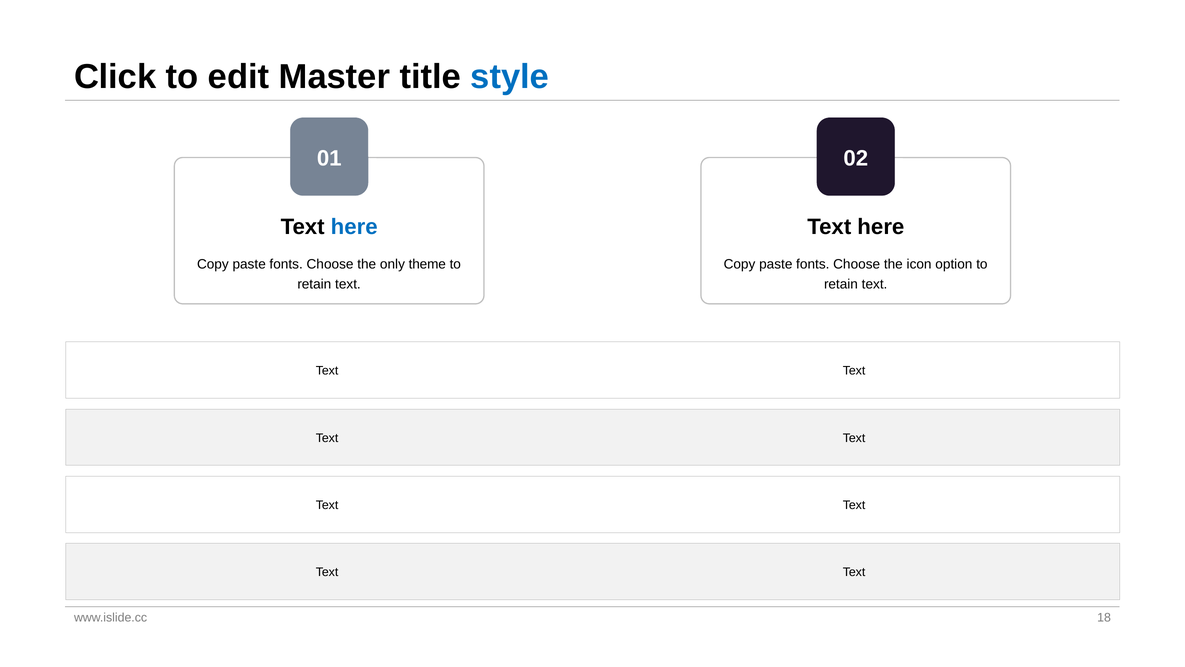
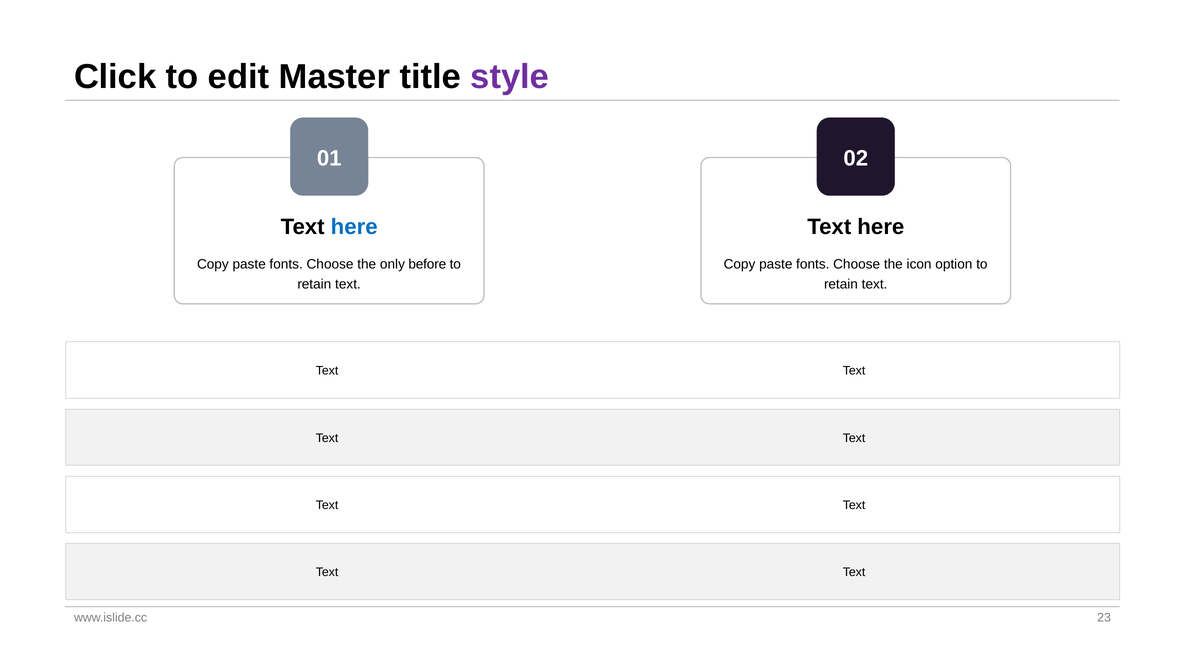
style colour: blue -> purple
theme: theme -> before
18: 18 -> 23
